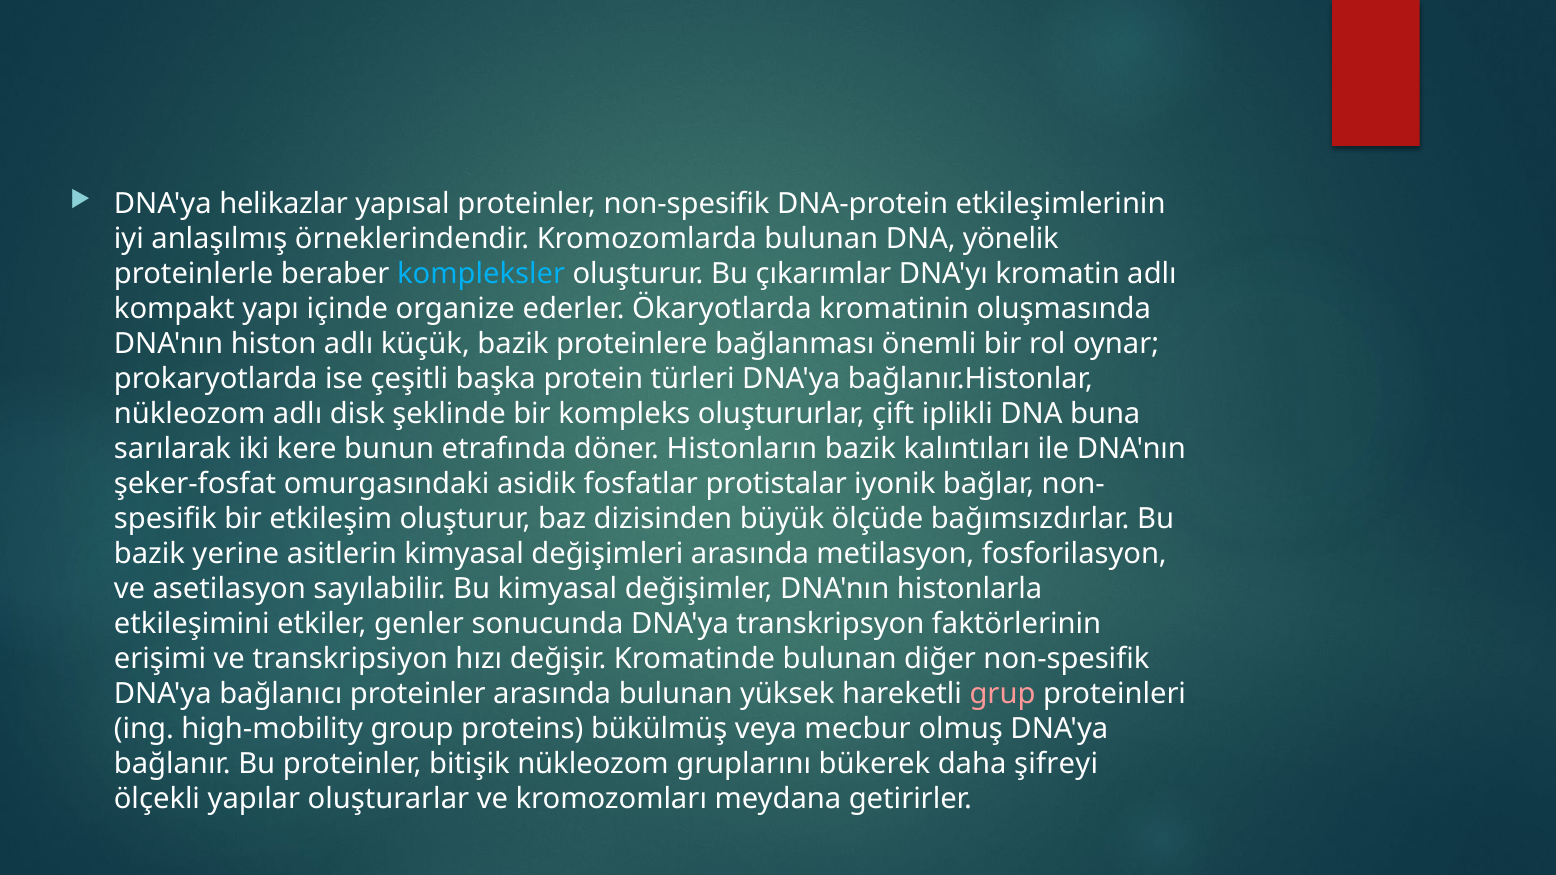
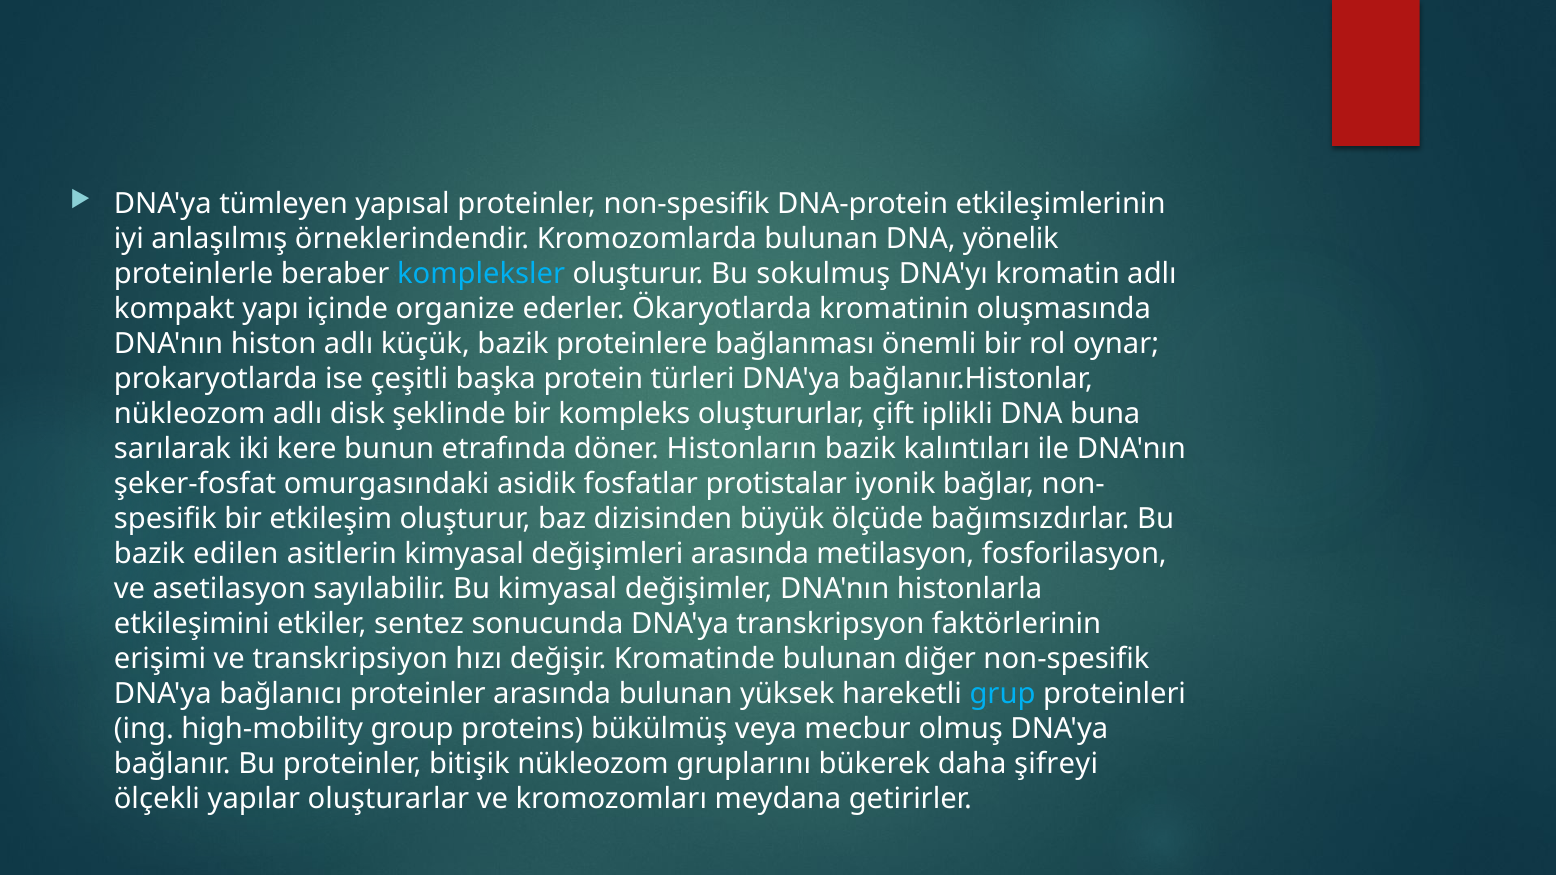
helikazlar: helikazlar -> tümleyen
çıkarımlar: çıkarımlar -> sokulmuş
yerine: yerine -> edilen
genler: genler -> sentez
grup colour: pink -> light blue
